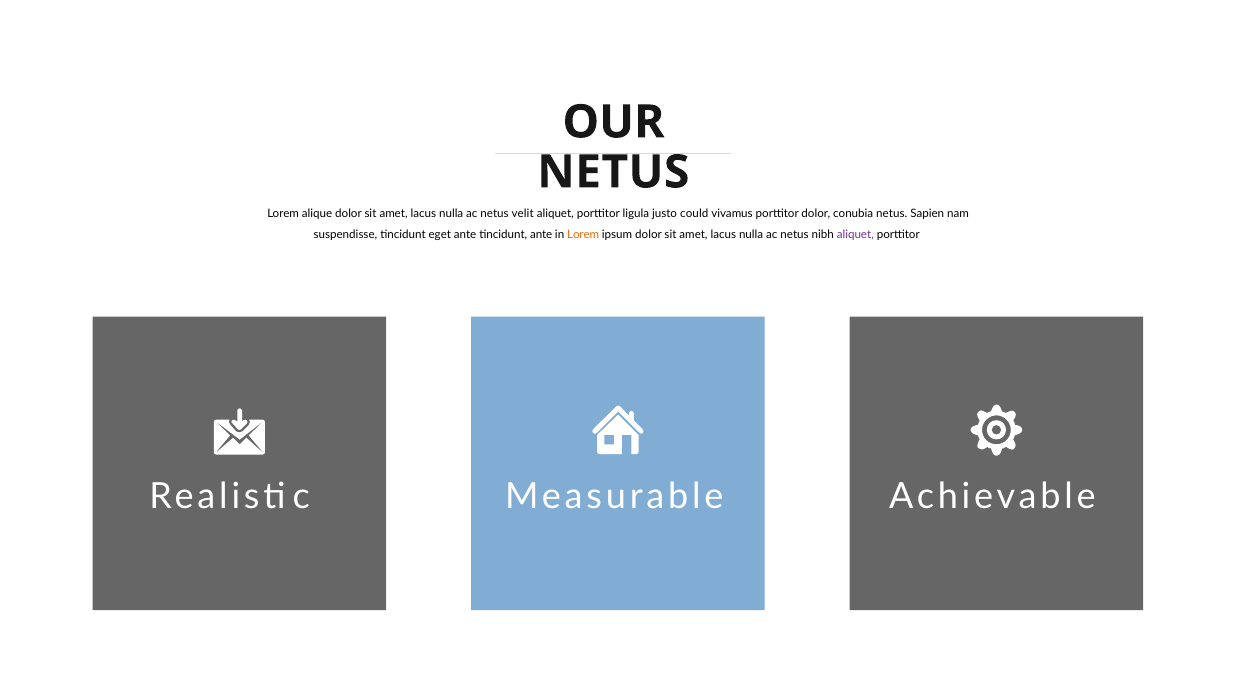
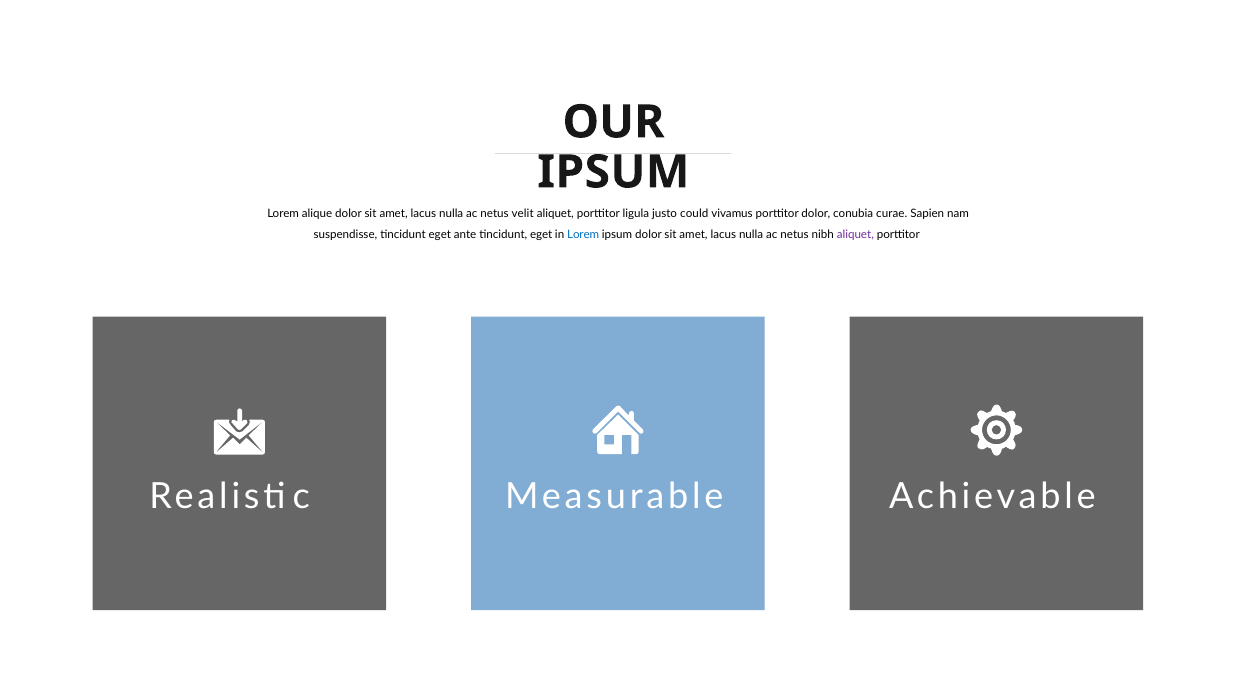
NETUS at (613, 172): NETUS -> IPSUM
conubia netus: netus -> curae
ante tincidunt ante: ante -> eget
Lorem at (583, 235) colour: orange -> blue
